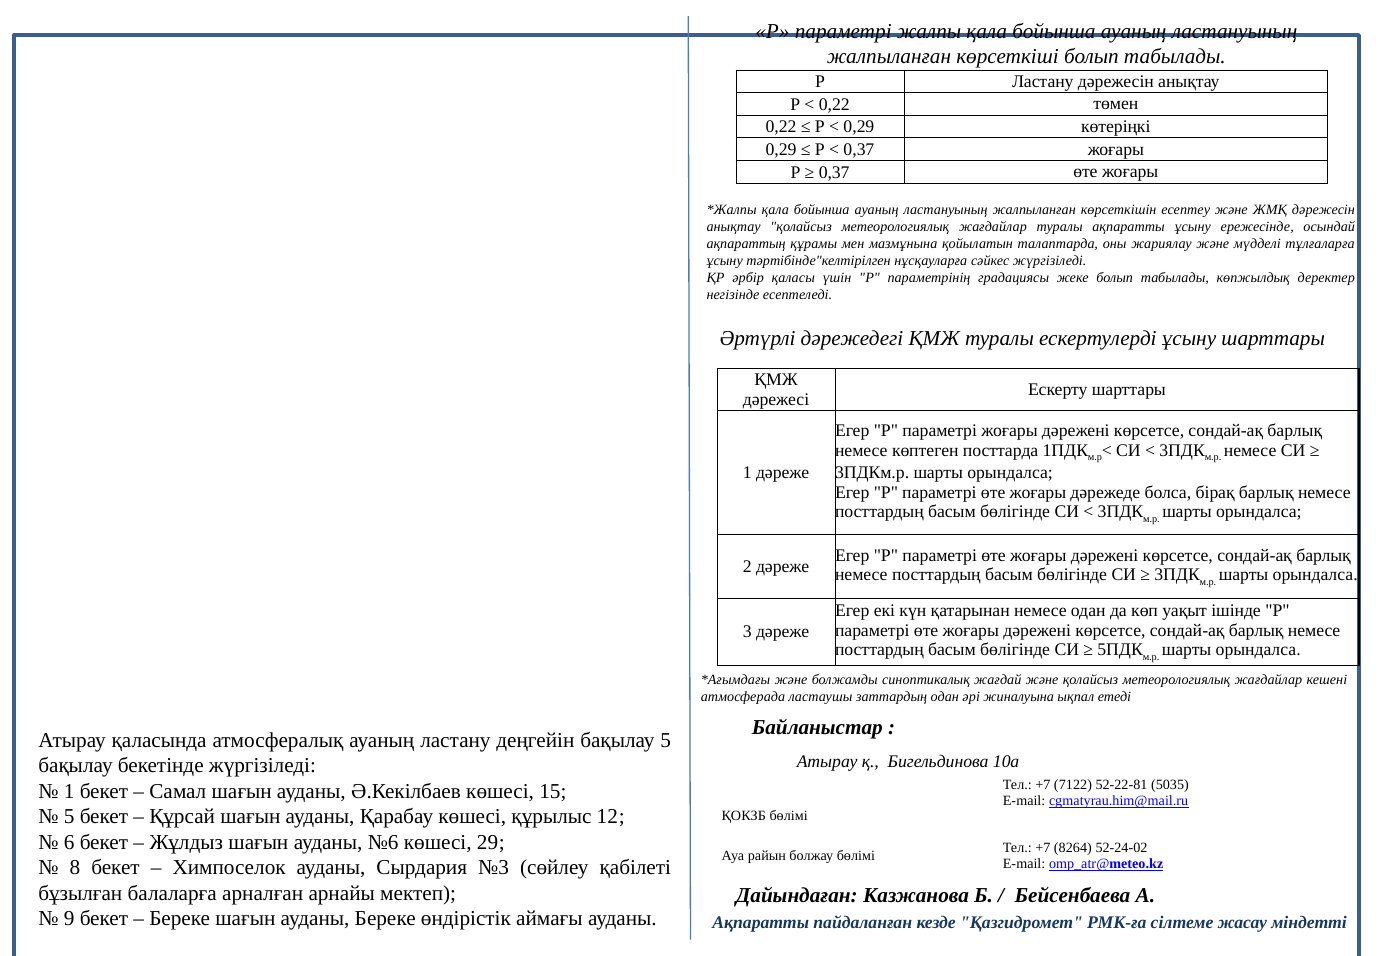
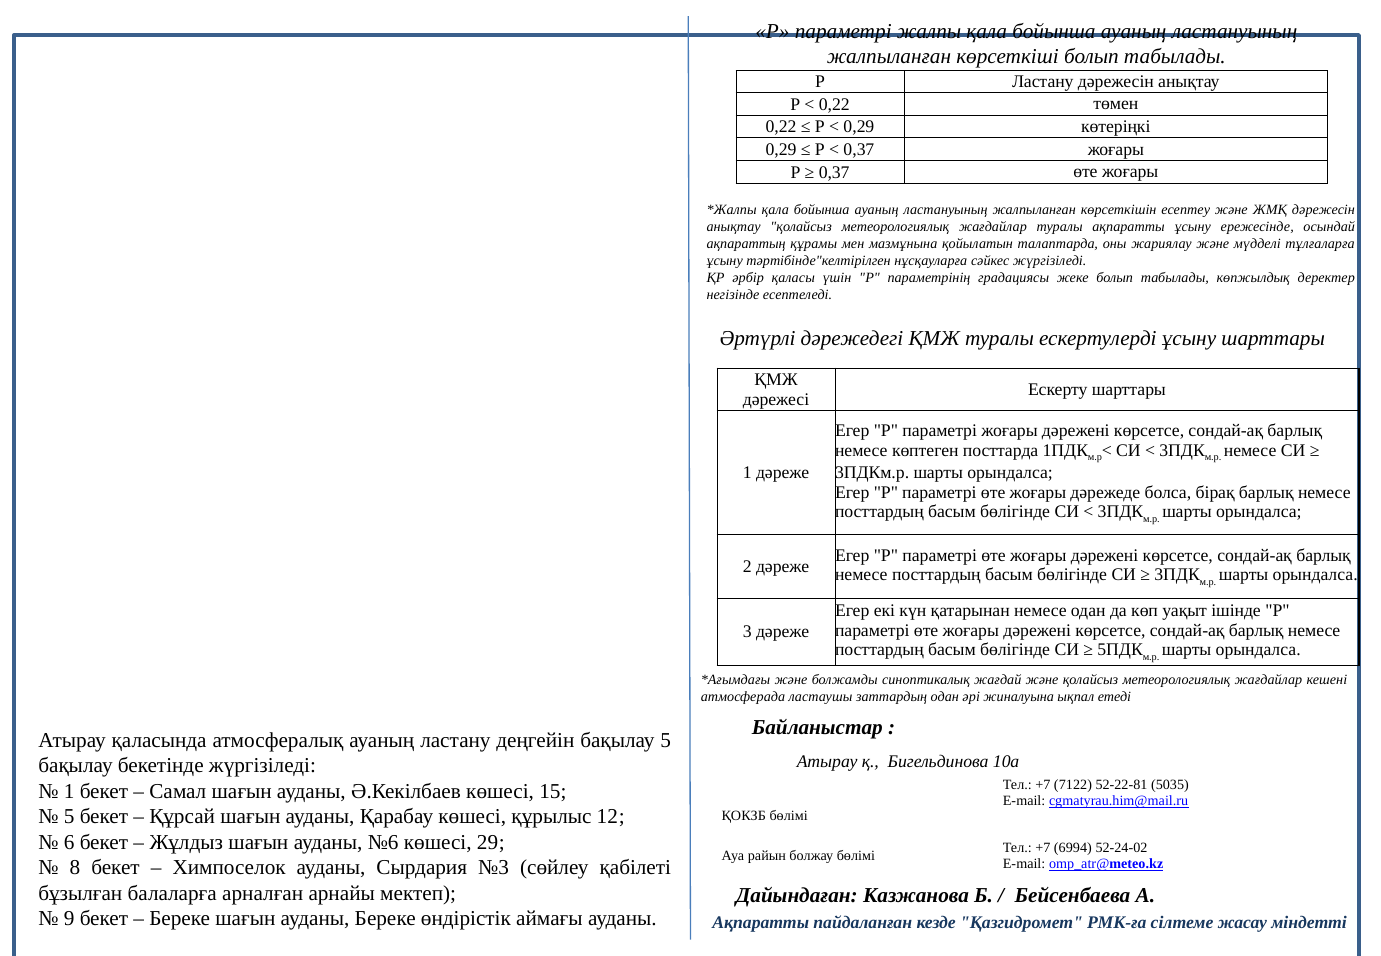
8264: 8264 -> 6994
